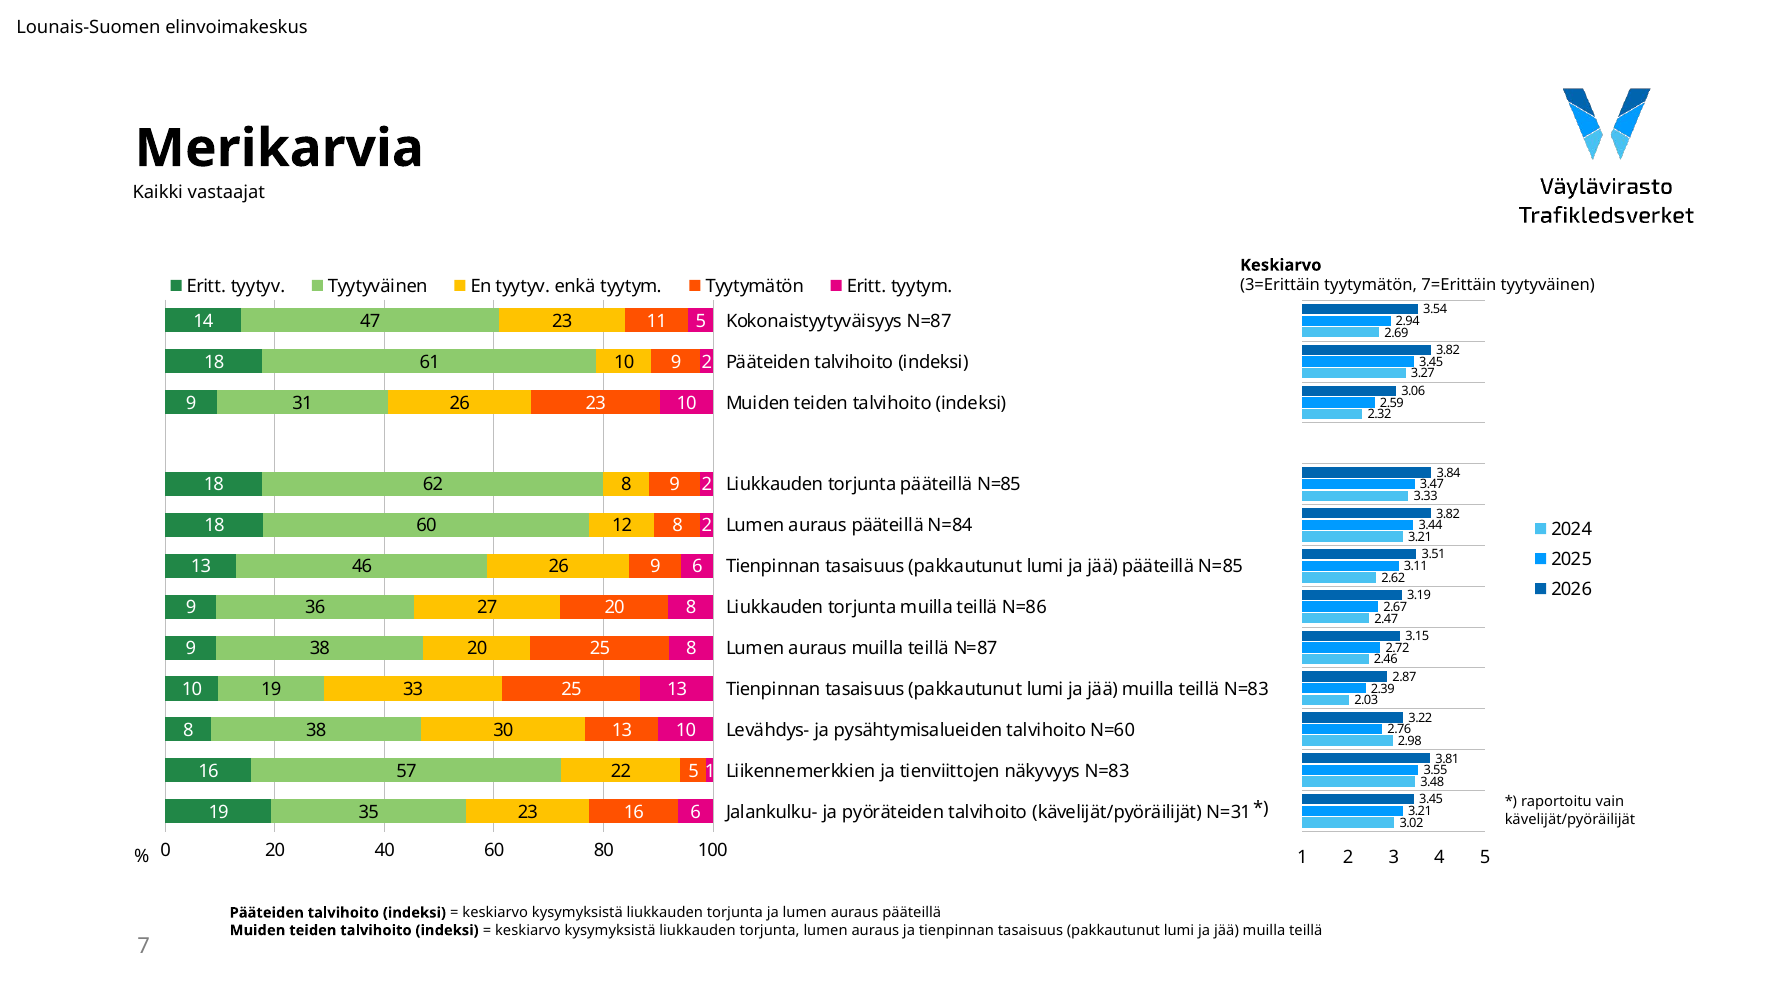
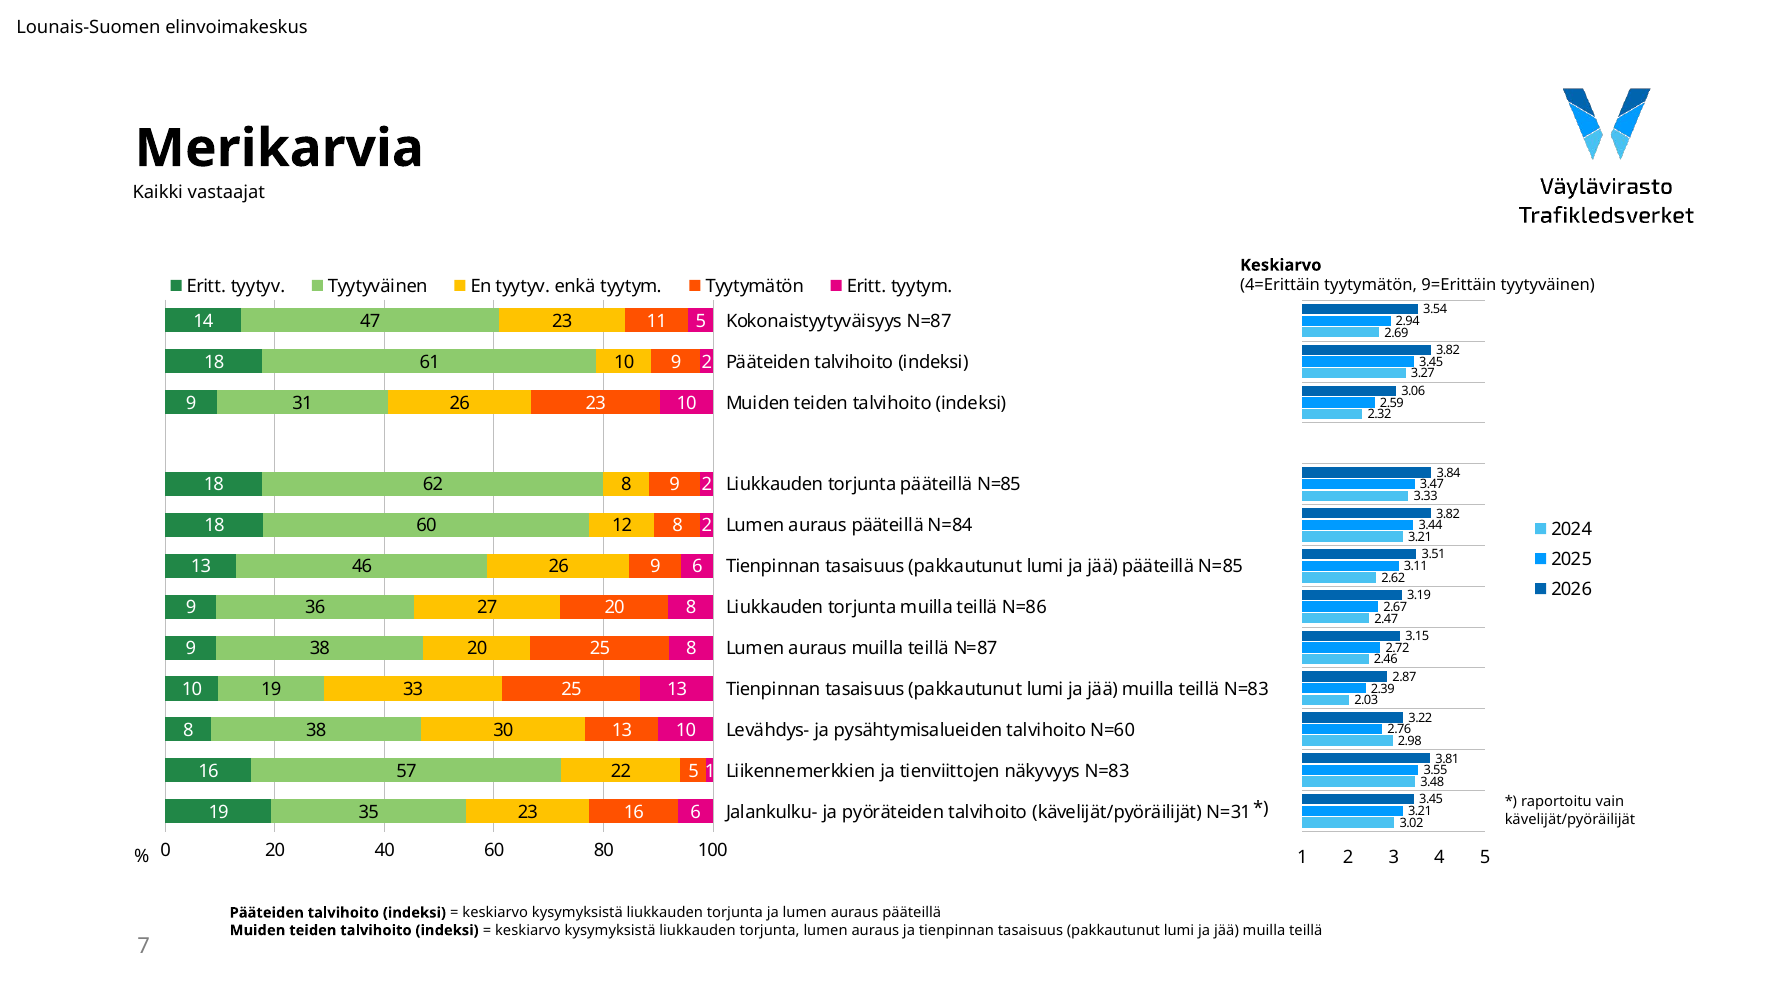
3=Erittäin: 3=Erittäin -> 4=Erittäin
7=Erittäin: 7=Erittäin -> 9=Erittäin
